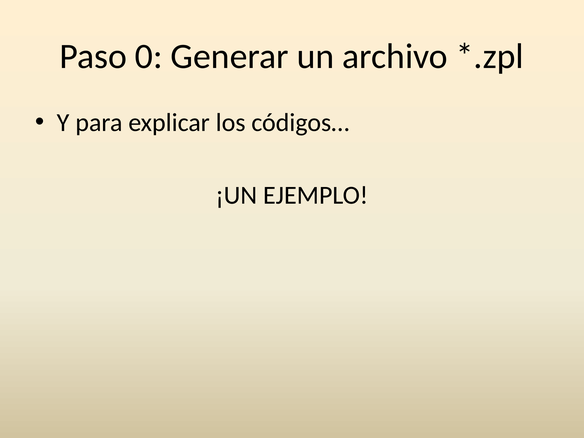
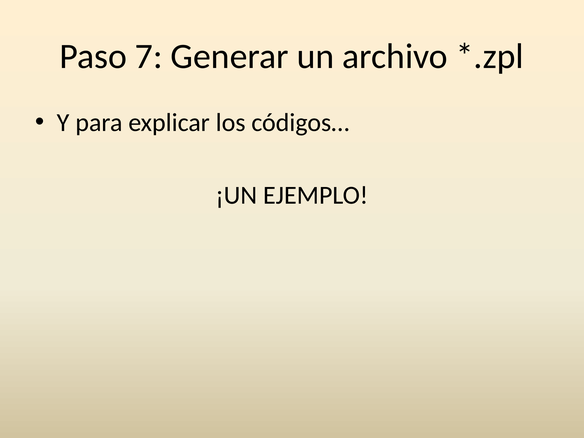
0: 0 -> 7
